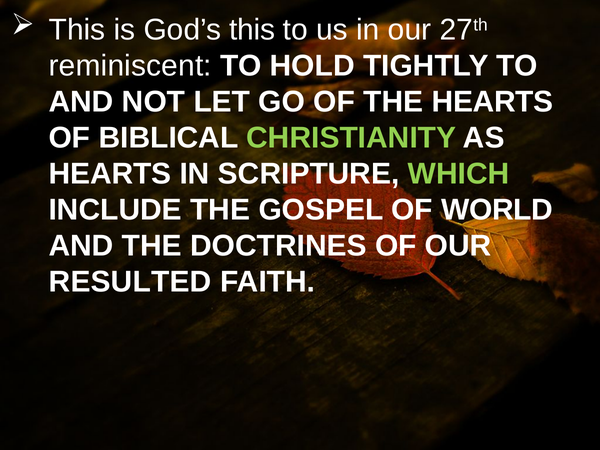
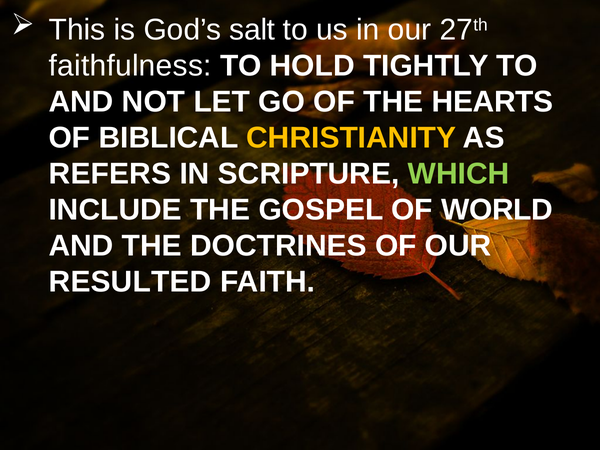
God’s this: this -> salt
reminiscent: reminiscent -> faithfulness
CHRISTIANITY colour: light green -> yellow
HEARTS at (110, 174): HEARTS -> REFERS
